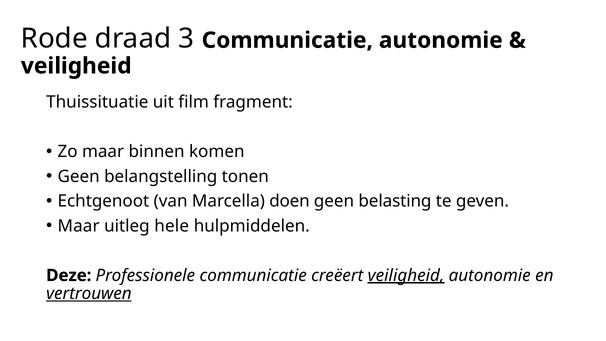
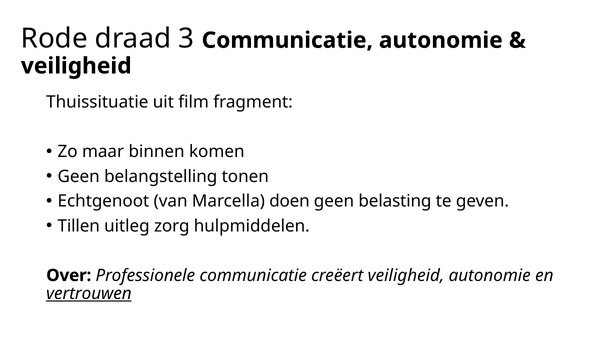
Maar at (79, 226): Maar -> Tillen
hele: hele -> zorg
Deze: Deze -> Over
veiligheid at (406, 275) underline: present -> none
